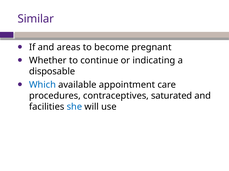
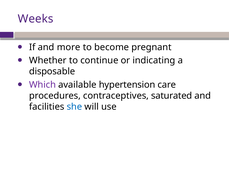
Similar: Similar -> Weeks
areas: areas -> more
Which colour: blue -> purple
appointment: appointment -> hypertension
